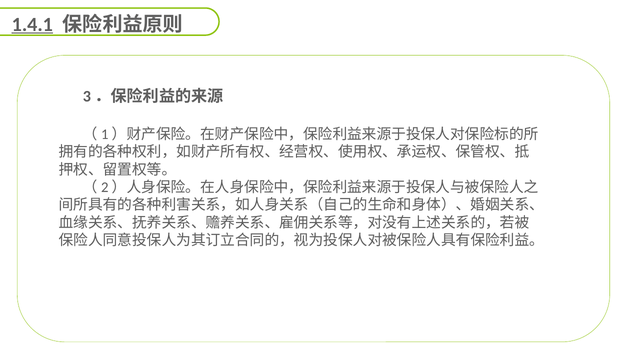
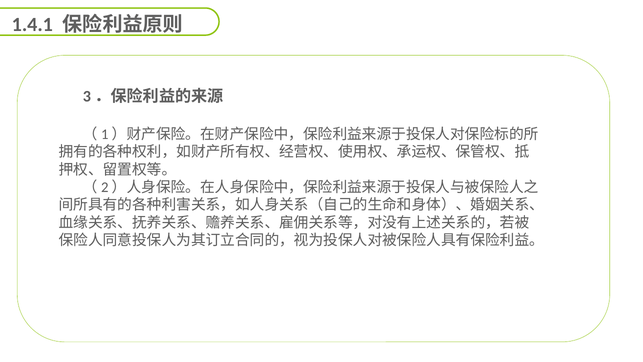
1.4.1 underline: present -> none
